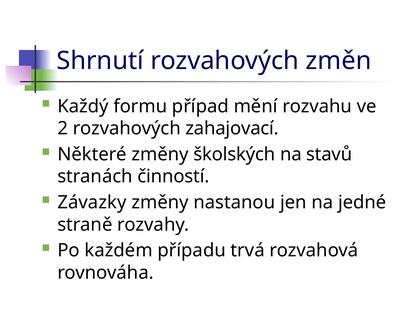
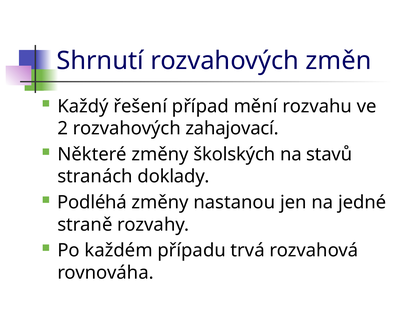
formu: formu -> řešení
činností: činností -> doklady
Závazky: Závazky -> Podléhá
